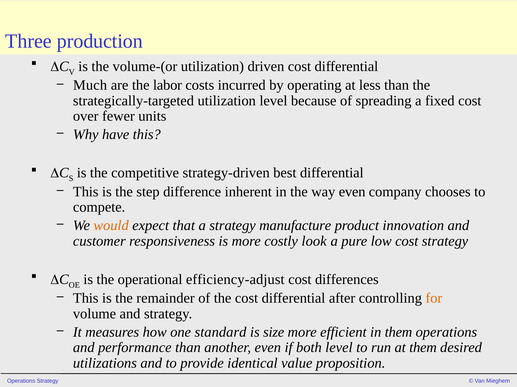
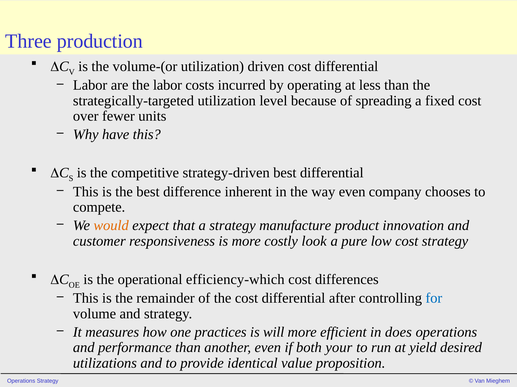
Much at (90, 85): Much -> Labor
the step: step -> best
efficiency-adjust: efficiency-adjust -> efficiency-which
for colour: orange -> blue
standard: standard -> practices
size: size -> will
in them: them -> does
both level: level -> your
at them: them -> yield
